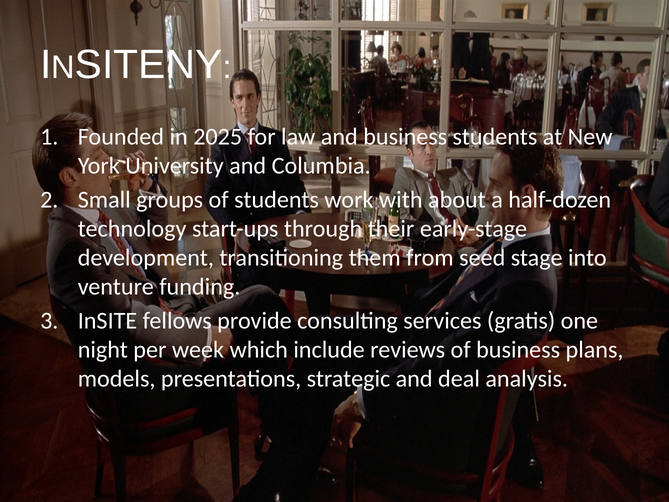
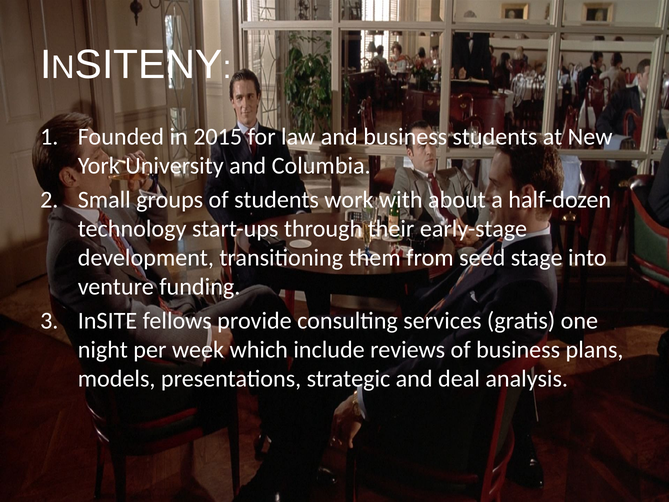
2025: 2025 -> 2015
